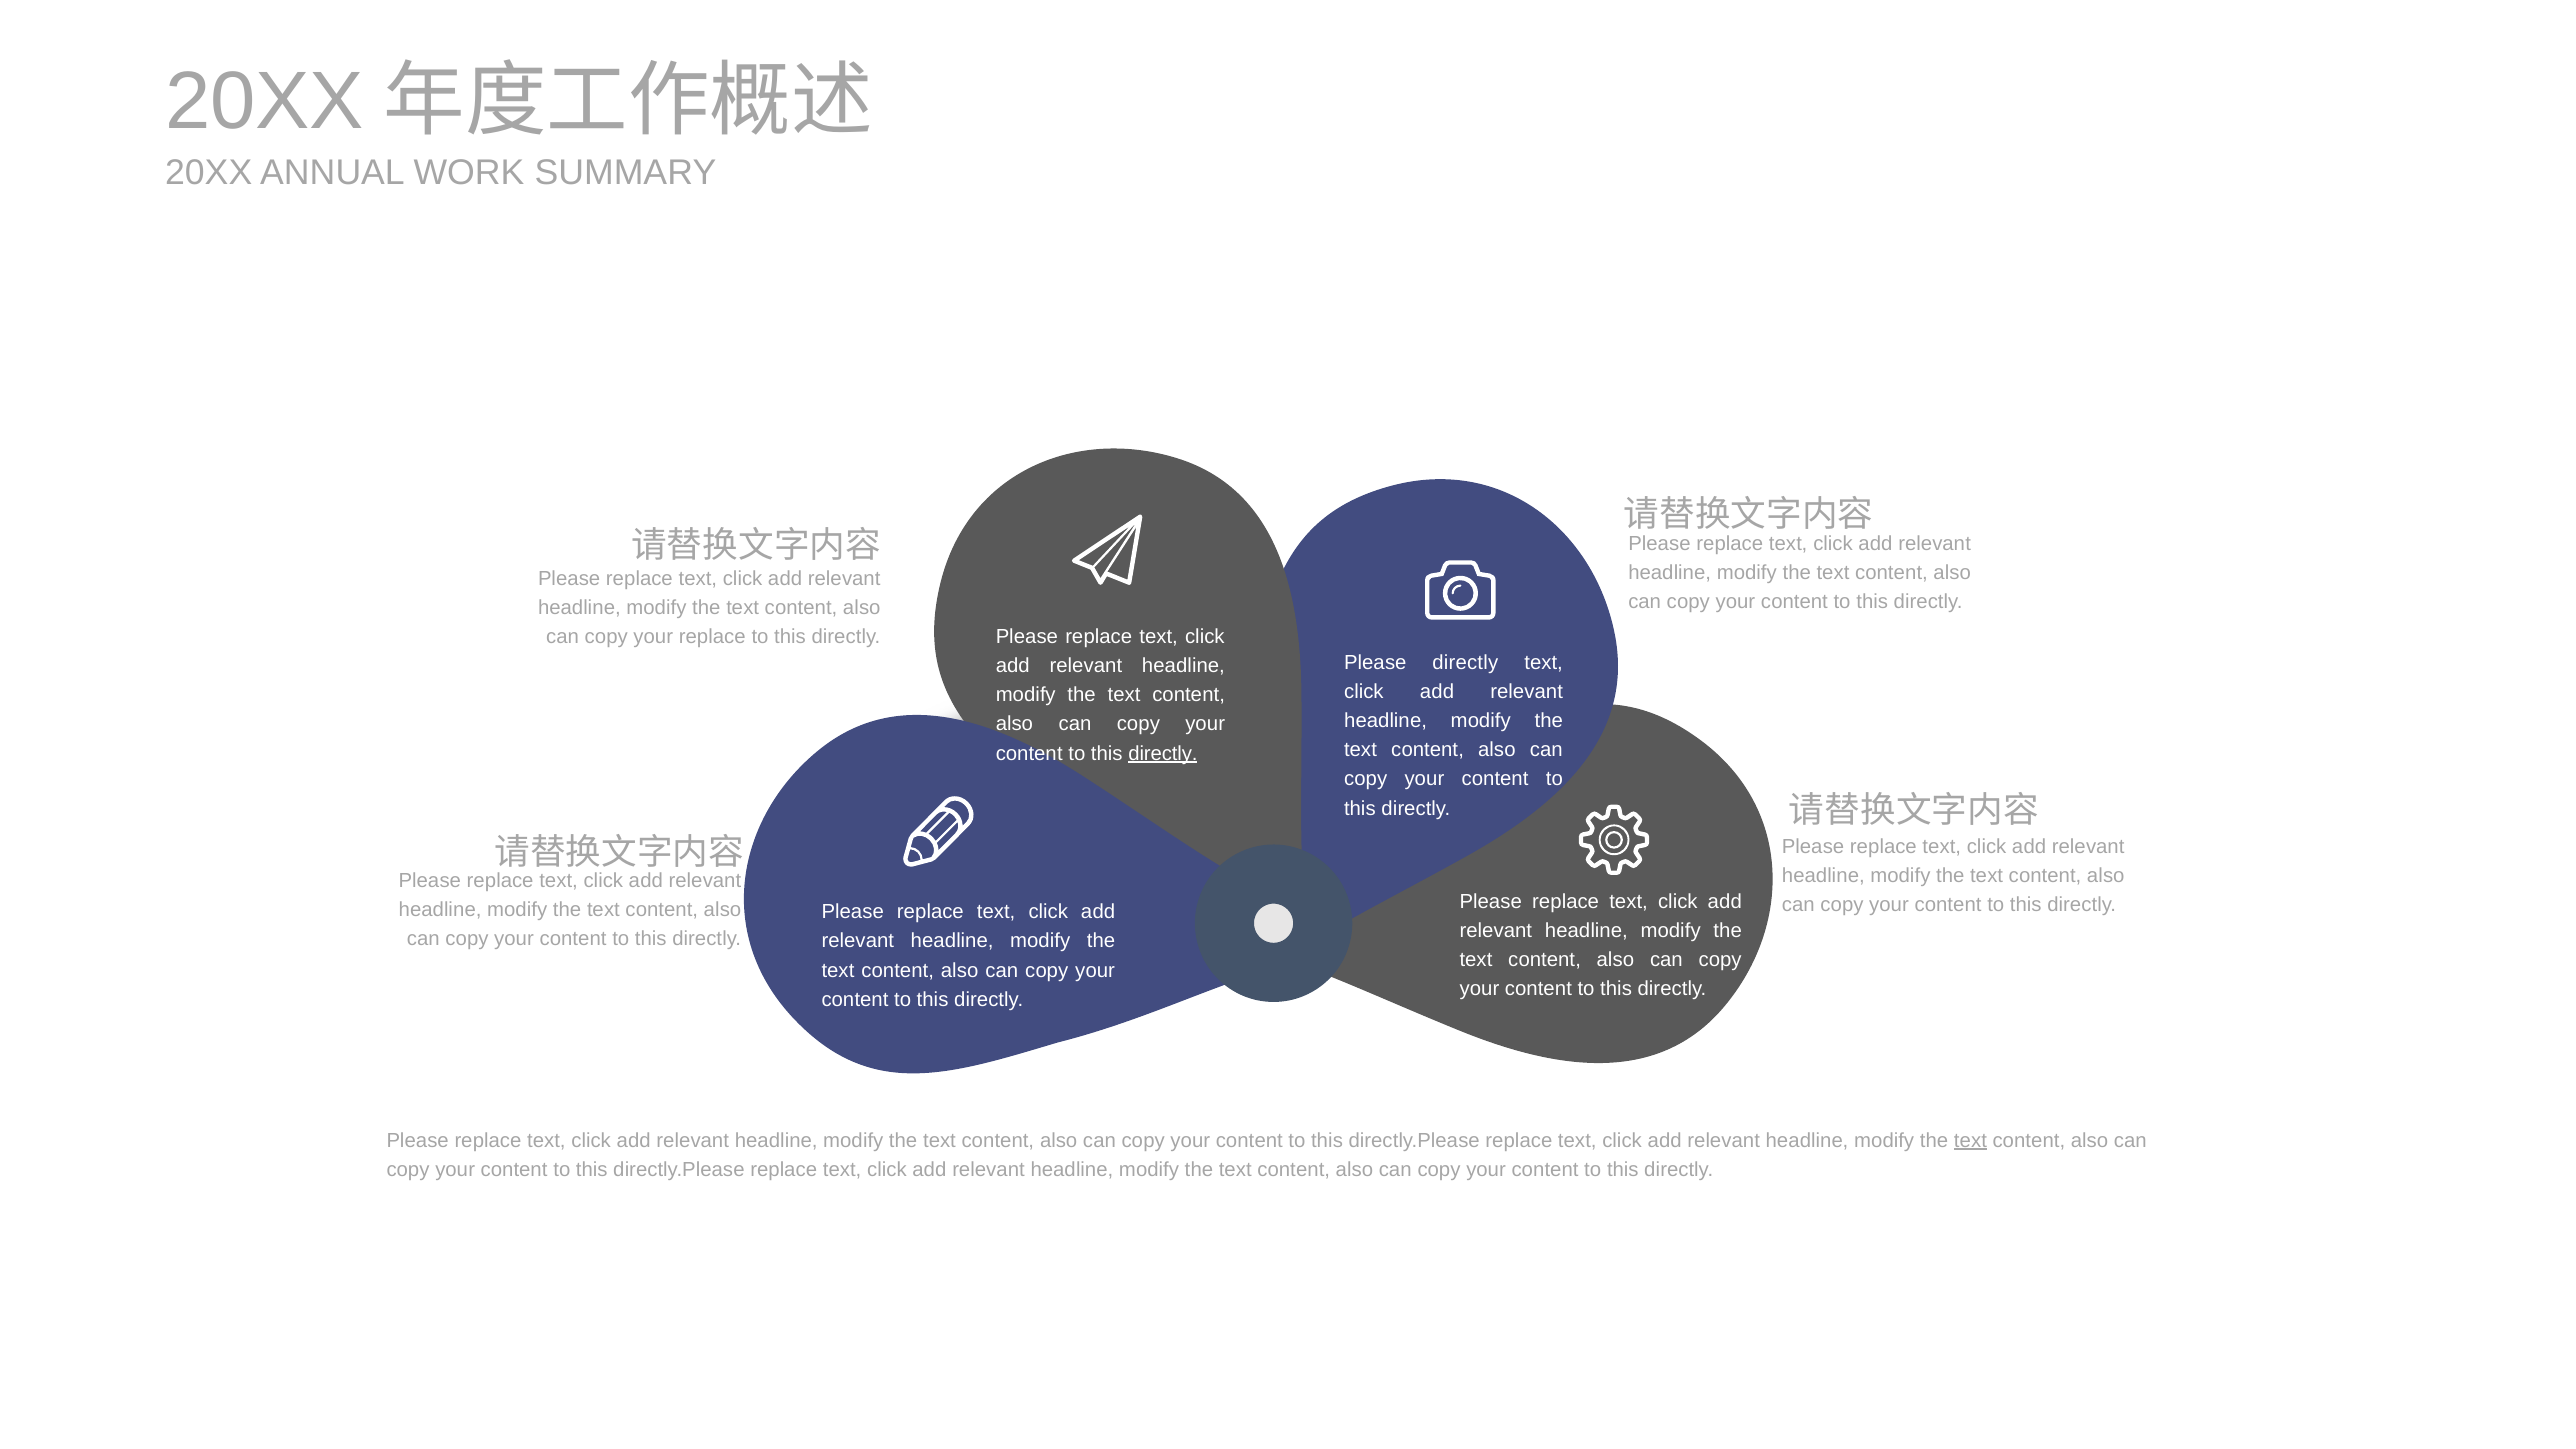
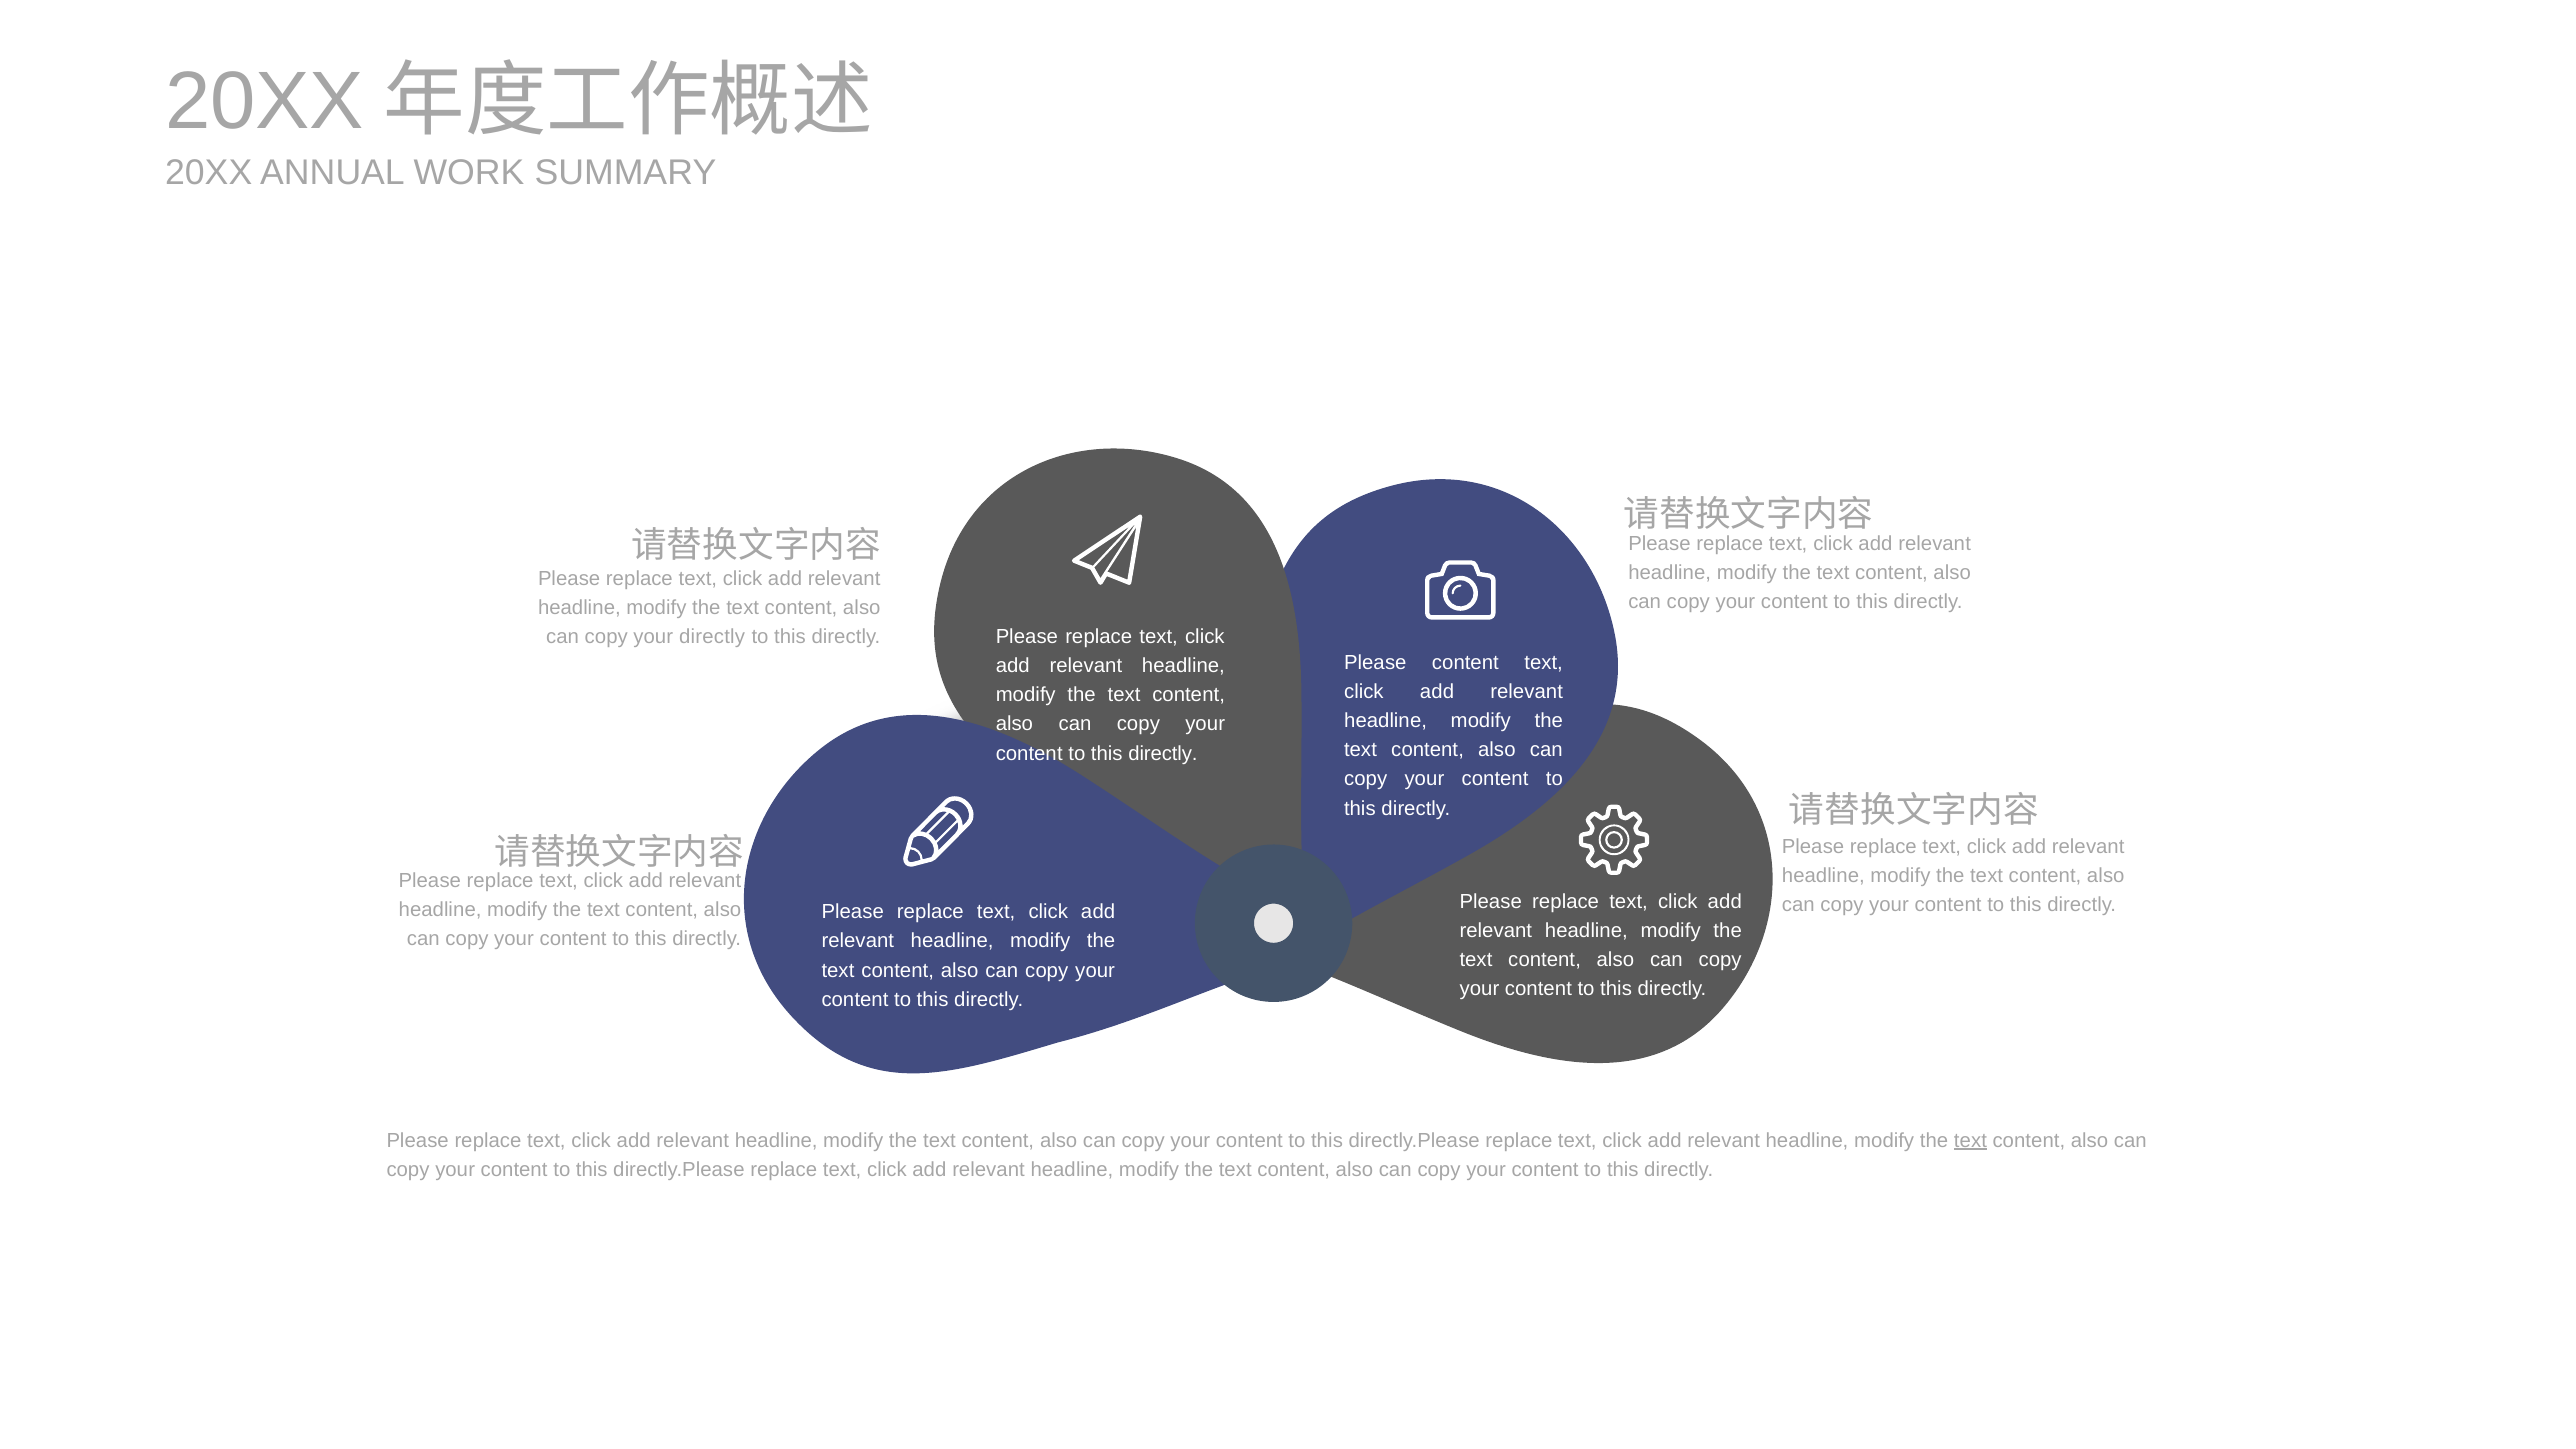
your replace: replace -> directly
Please directly: directly -> content
directly at (1163, 753) underline: present -> none
